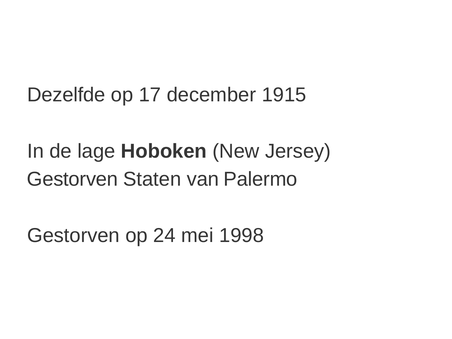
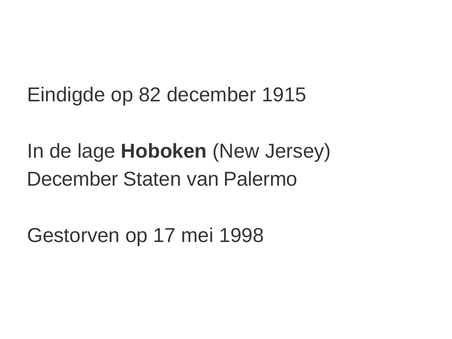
Dezelfde: Dezelfde -> Eindigde
17: 17 -> 82
Gestorven at (72, 179): Gestorven -> December
24: 24 -> 17
